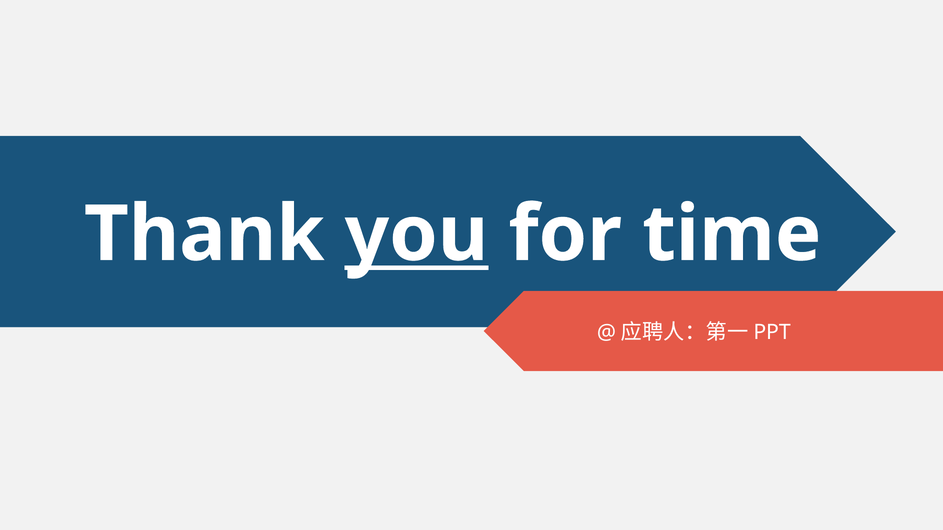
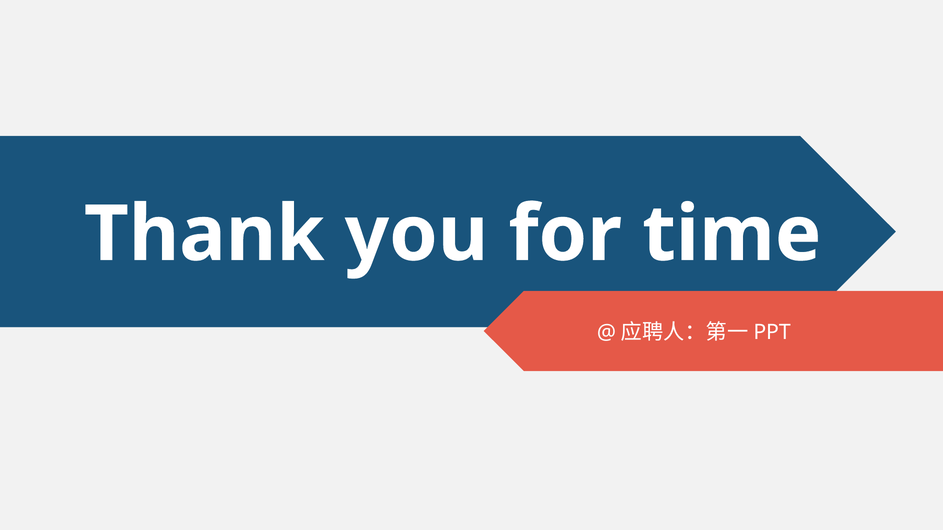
you underline: present -> none
